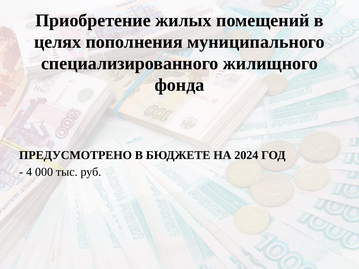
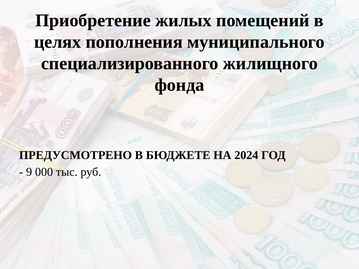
4: 4 -> 9
